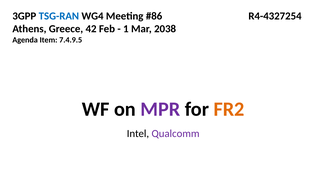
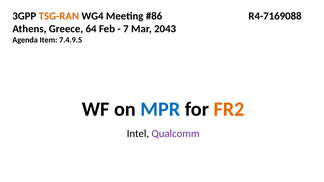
TSG-RAN colour: blue -> orange
R4-4327254: R4-4327254 -> R4-7169088
42: 42 -> 64
1: 1 -> 7
2038: 2038 -> 2043
MPR colour: purple -> blue
